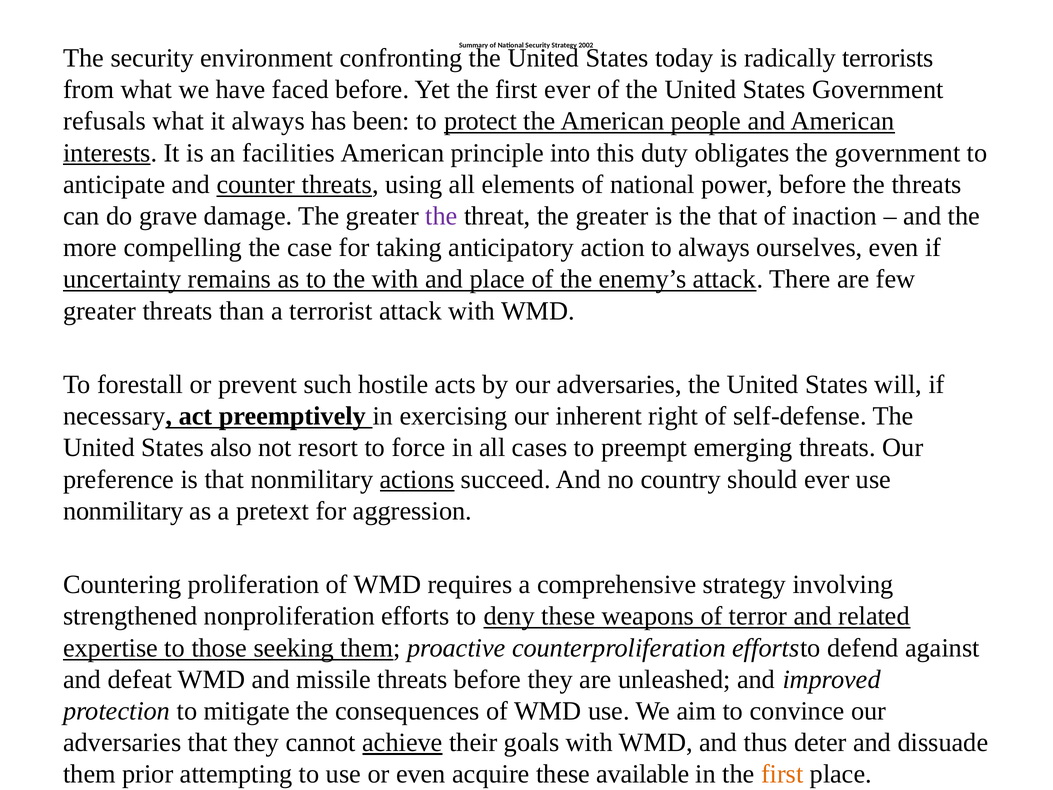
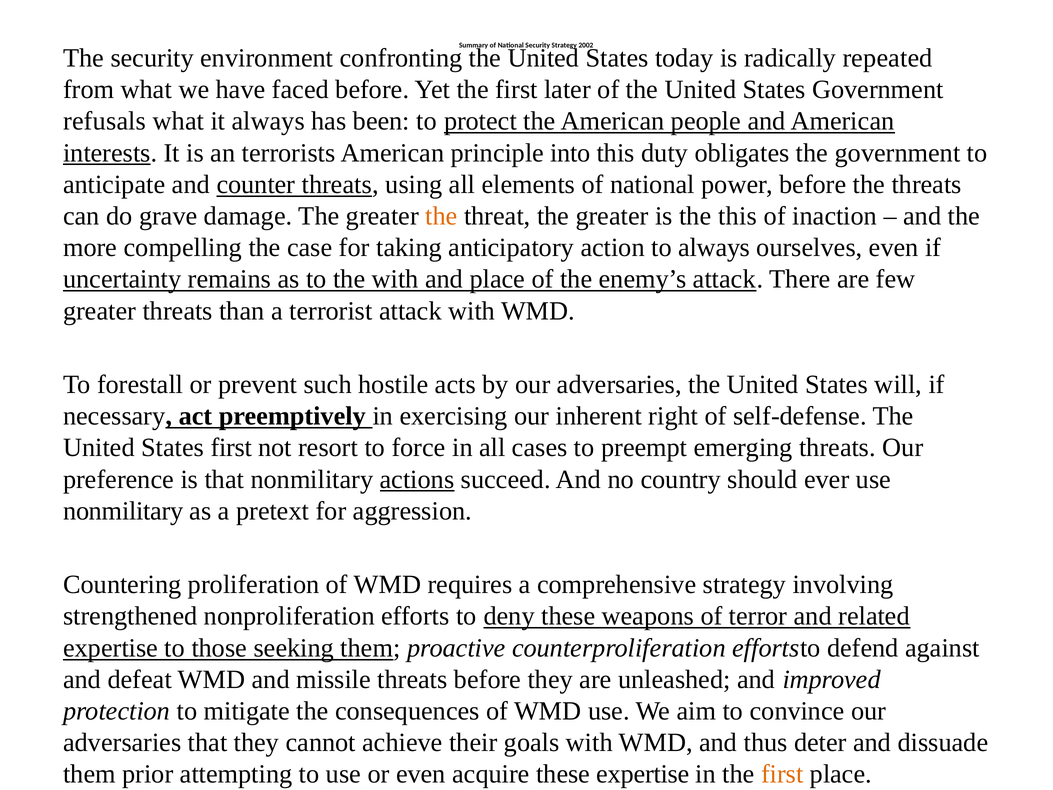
terrorists: terrorists -> repeated
first ever: ever -> later
facilities: facilities -> terrorists
the at (441, 216) colour: purple -> orange
the that: that -> this
States also: also -> first
achieve underline: present -> none
these available: available -> expertise
